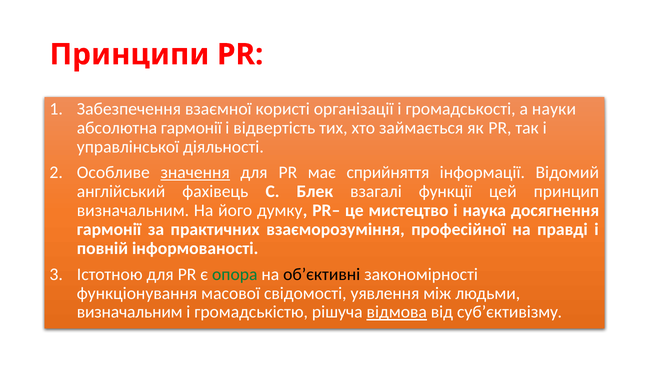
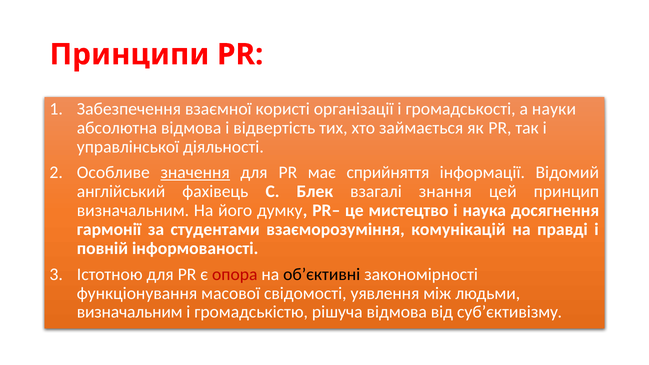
абсолютна гармонії: гармонії -> відмова
функції: функції -> знання
практичних: практичних -> студентами
професійної: професійної -> комунікацій
опора colour: green -> red
відмова at (397, 312) underline: present -> none
